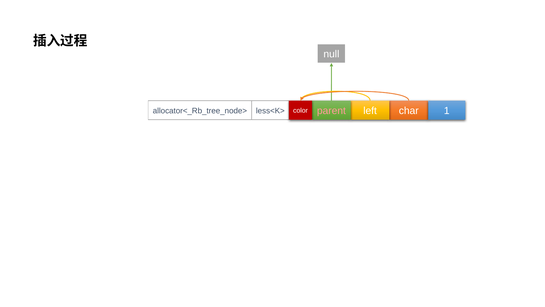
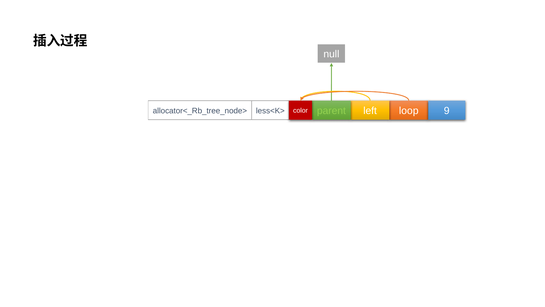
parent colour: pink -> light green
char: char -> loop
1: 1 -> 9
